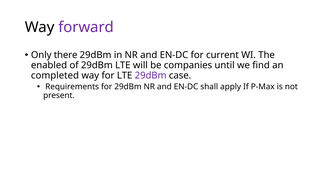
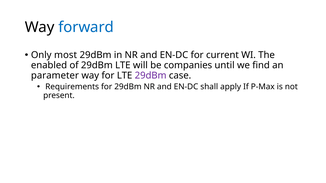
forward colour: purple -> blue
there: there -> most
completed: completed -> parameter
